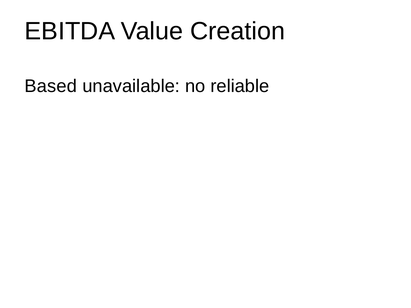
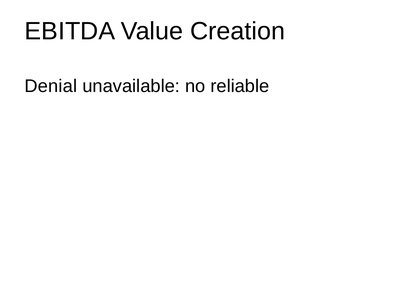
Based: Based -> Denial
